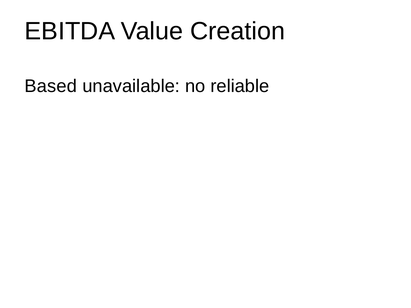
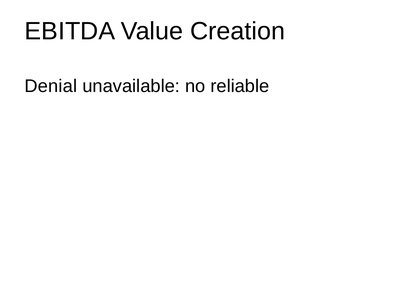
Based: Based -> Denial
